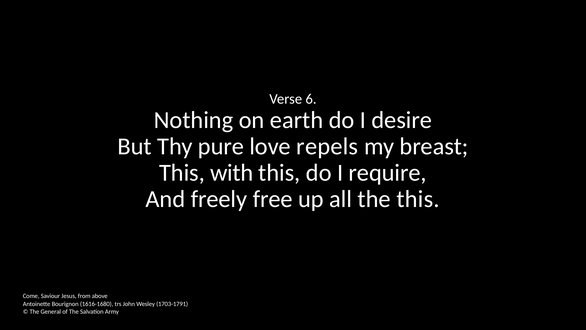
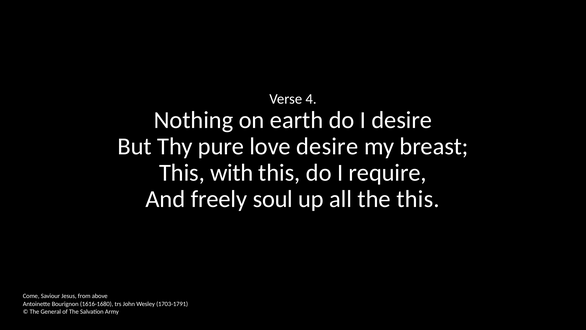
6: 6 -> 4
love repels: repels -> desire
free: free -> soul
